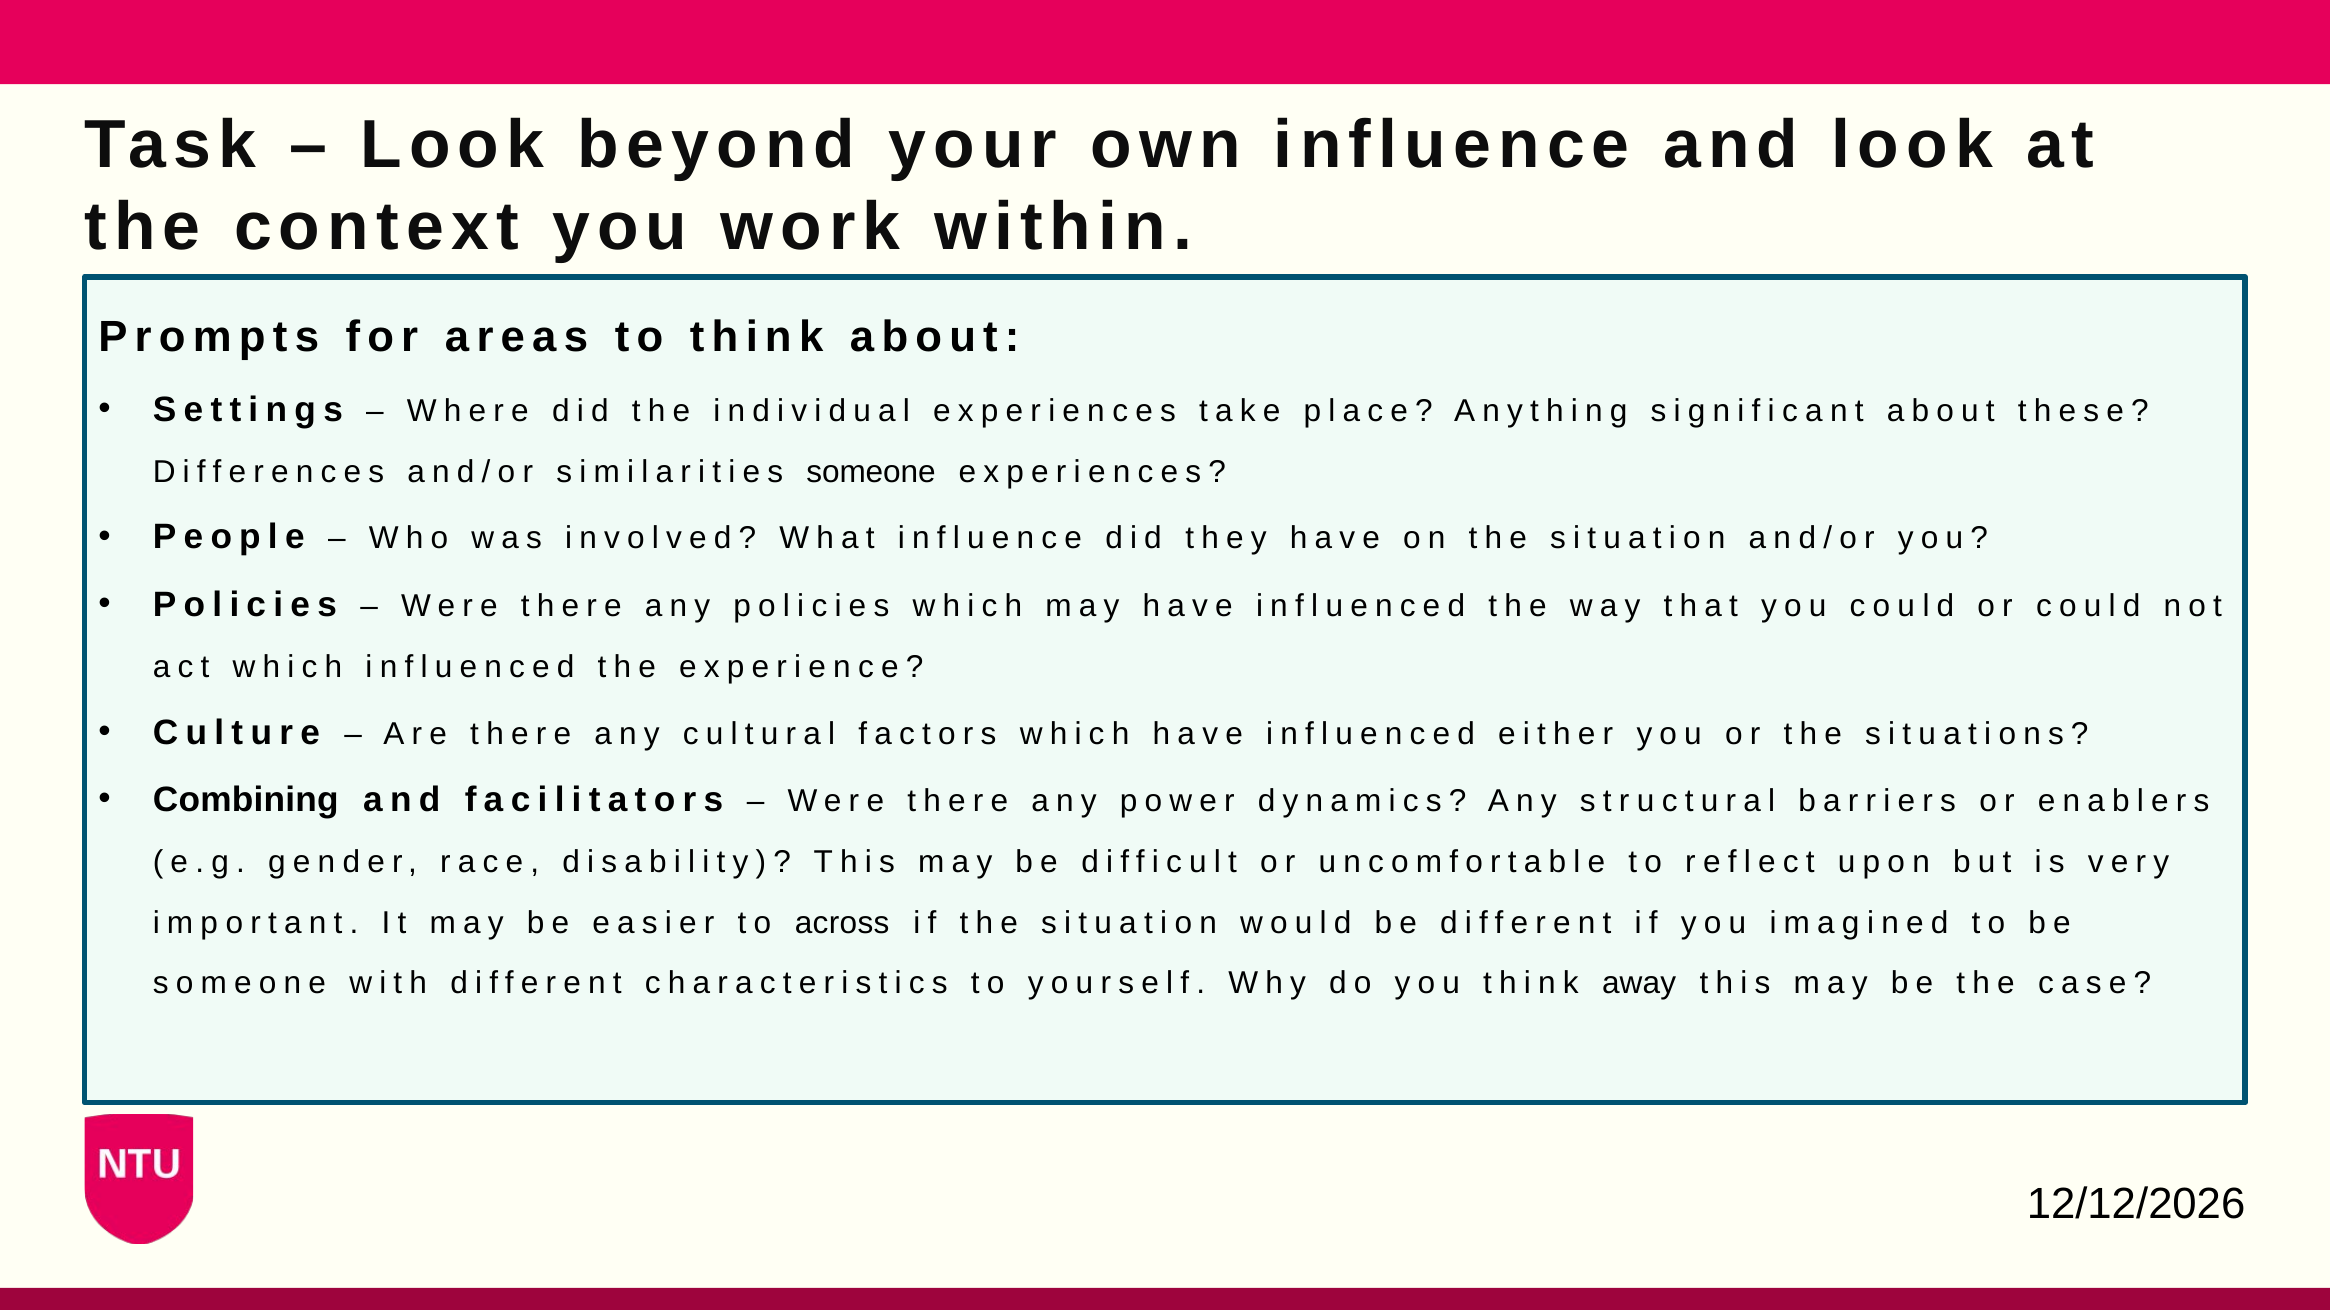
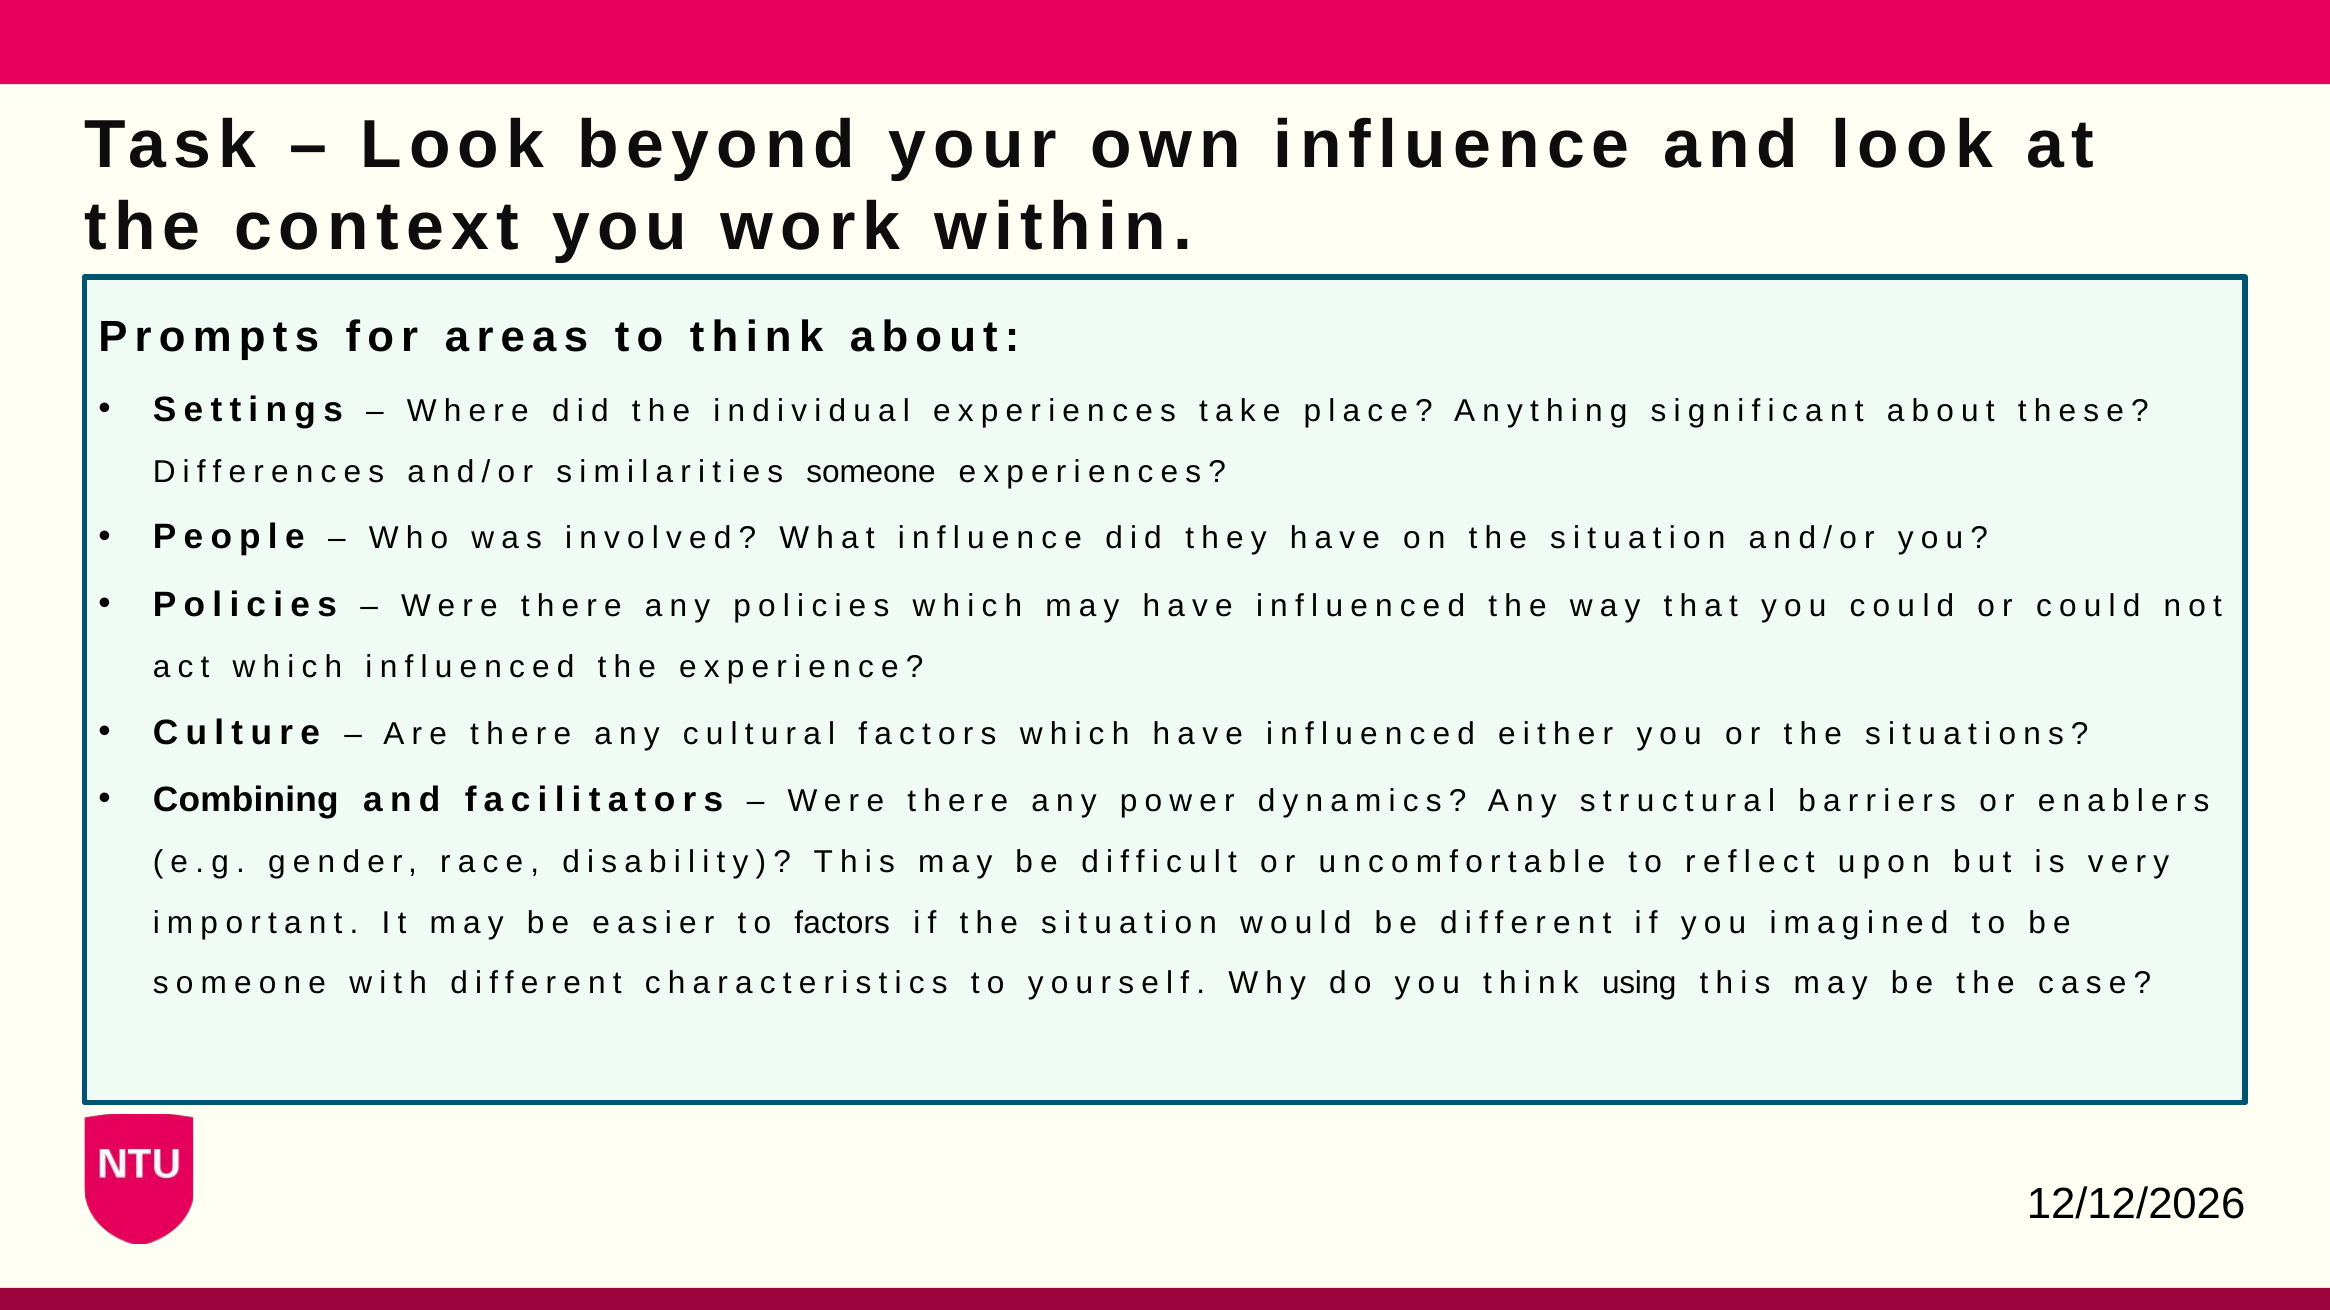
to across: across -> factors
away: away -> using
